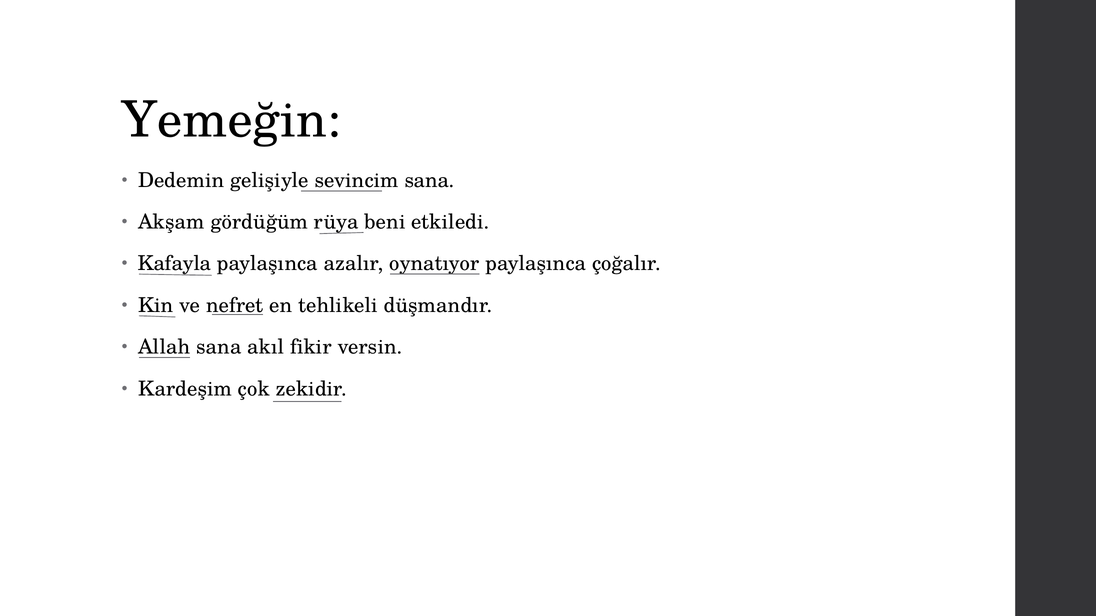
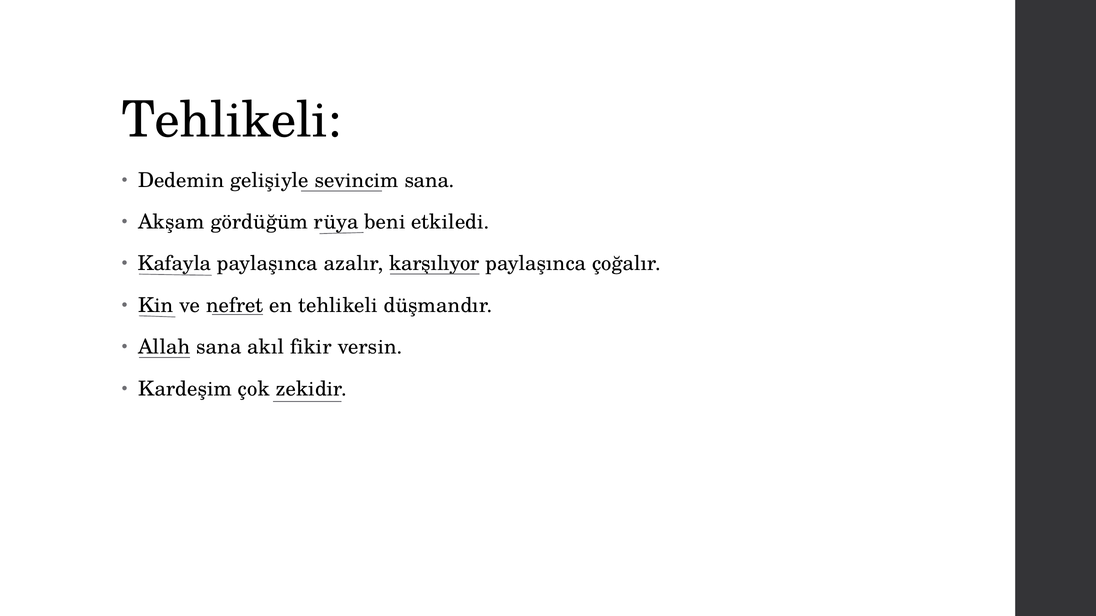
Yemeğin at (231, 120): Yemeğin -> Tehlikeli
oynatıyor: oynatıyor -> karşılıyor
